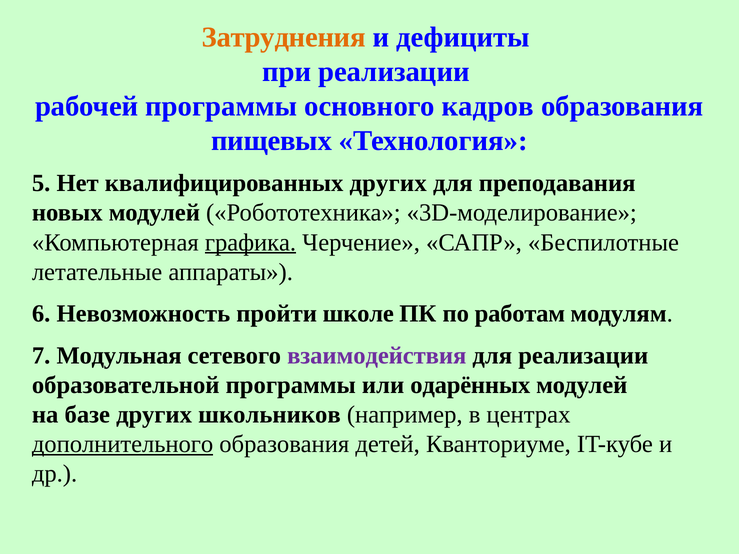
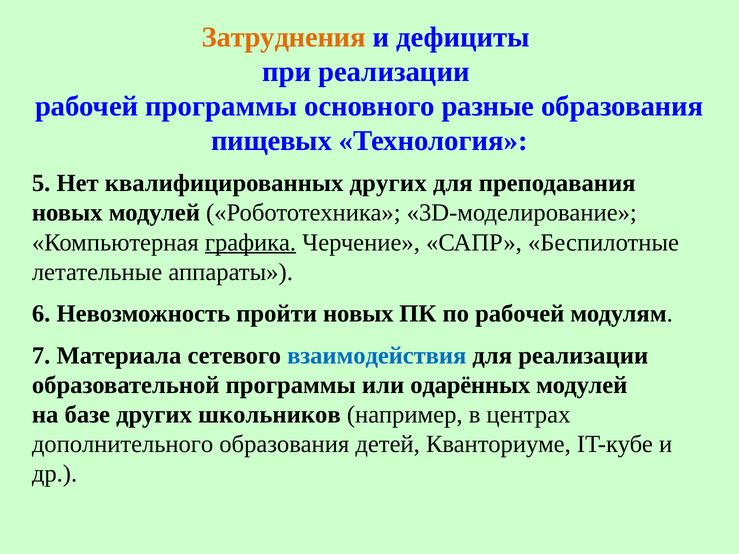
кадров: кадров -> разные
пройти школе: школе -> новых
по работам: работам -> рабочей
Модульная: Модульная -> Материала
взаимодействия colour: purple -> blue
дополнительного underline: present -> none
